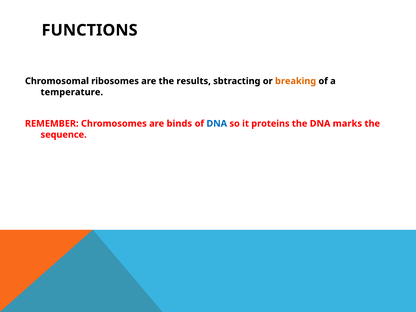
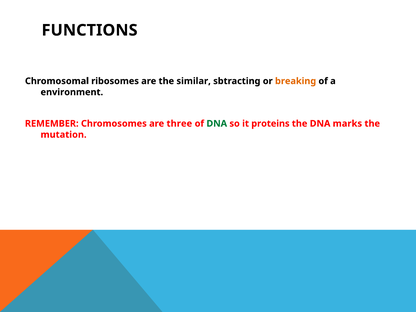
results: results -> similar
temperature: temperature -> environment
binds: binds -> three
DNA at (217, 124) colour: blue -> green
sequence: sequence -> mutation
